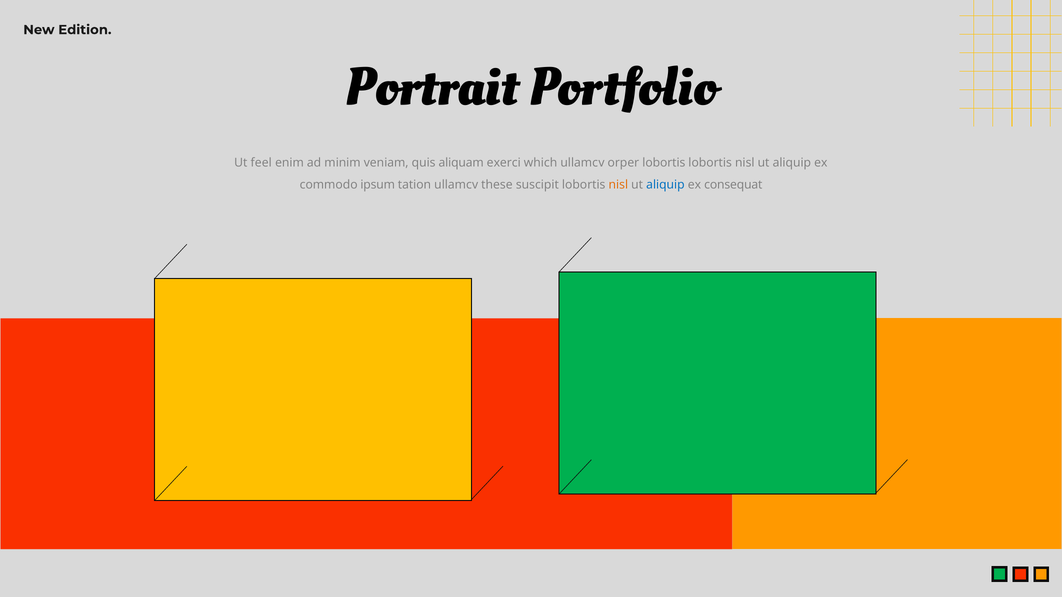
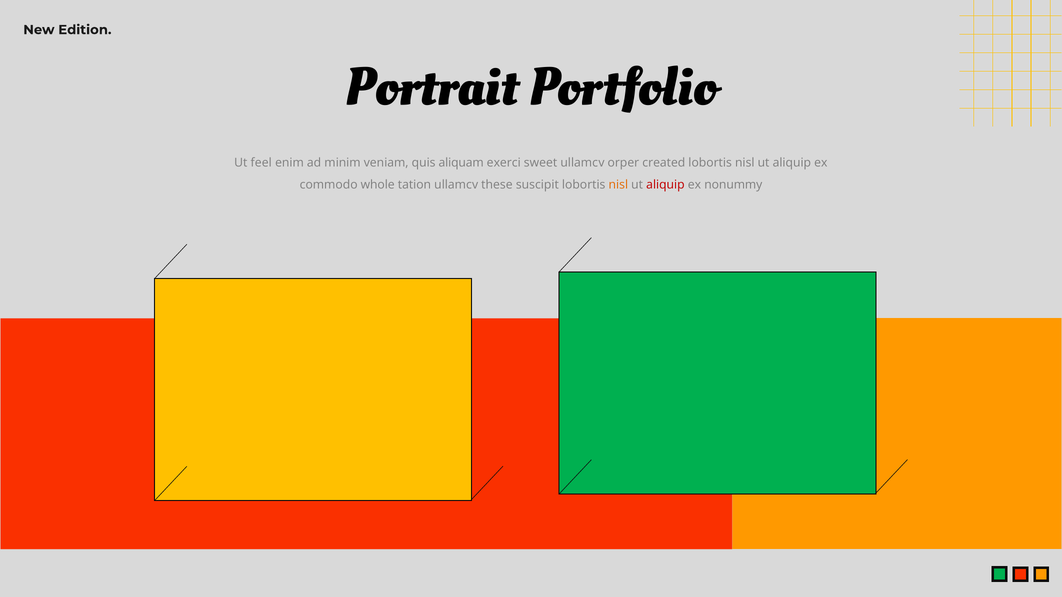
which: which -> sweet
orper lobortis: lobortis -> created
ipsum: ipsum -> whole
aliquip at (665, 185) colour: blue -> red
consequat: consequat -> nonummy
